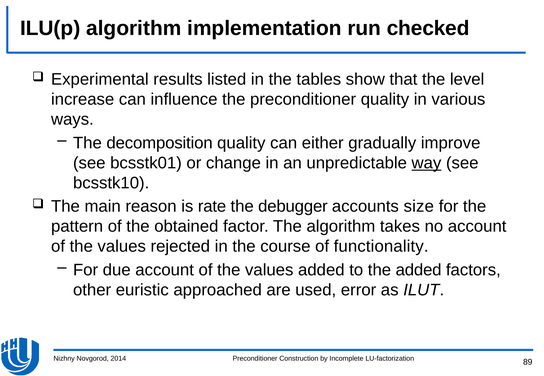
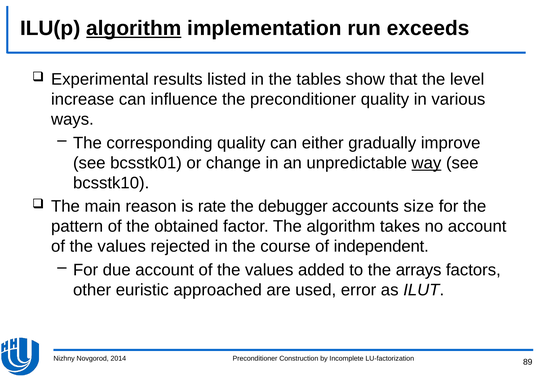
algorithm at (134, 28) underline: none -> present
checked: checked -> exceeds
decomposition: decomposition -> corresponding
functionality: functionality -> independent
the added: added -> arrays
